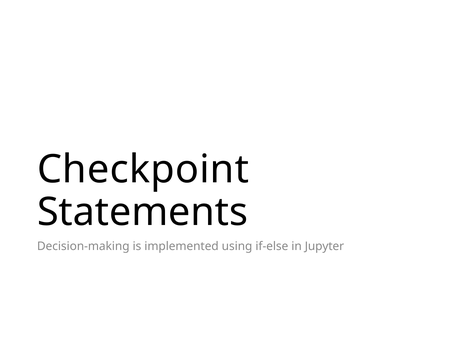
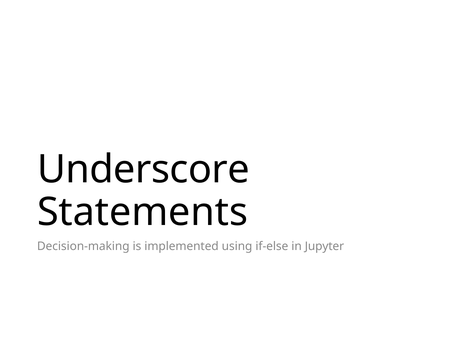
Checkpoint: Checkpoint -> Underscore
